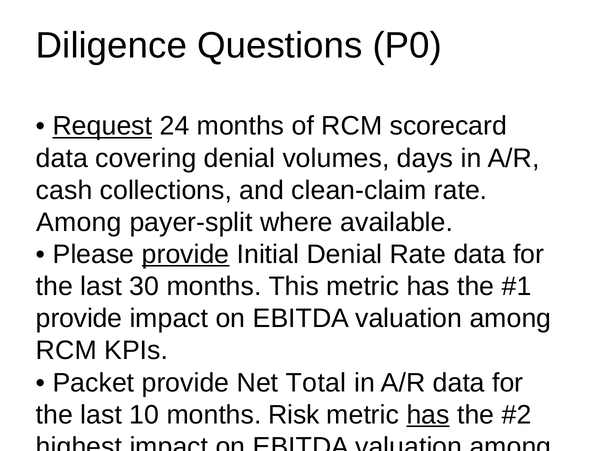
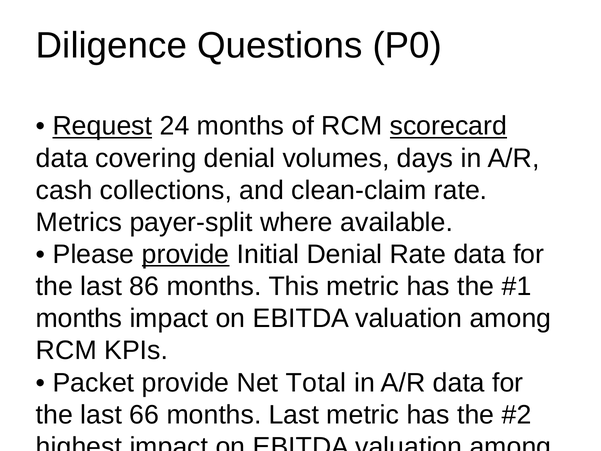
scorecard underline: none -> present
Among at (79, 222): Among -> Metrics
30: 30 -> 86
provide at (79, 318): provide -> months
10: 10 -> 66
months Risk: Risk -> Last
has at (428, 415) underline: present -> none
